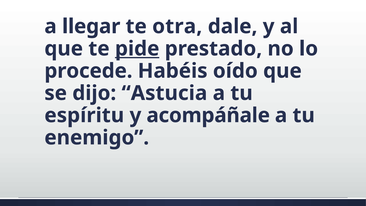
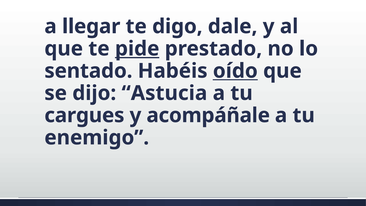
otra: otra -> digo
procede: procede -> sentado
oído underline: none -> present
espíritu: espíritu -> cargues
